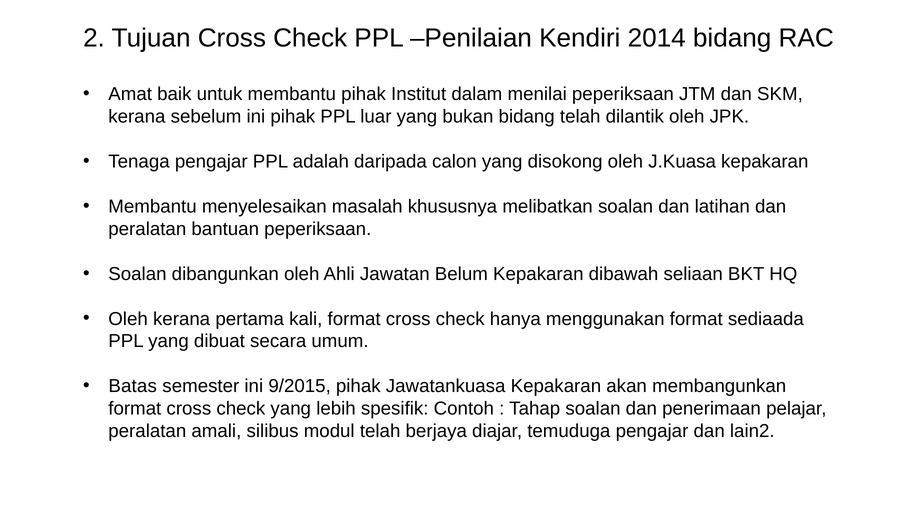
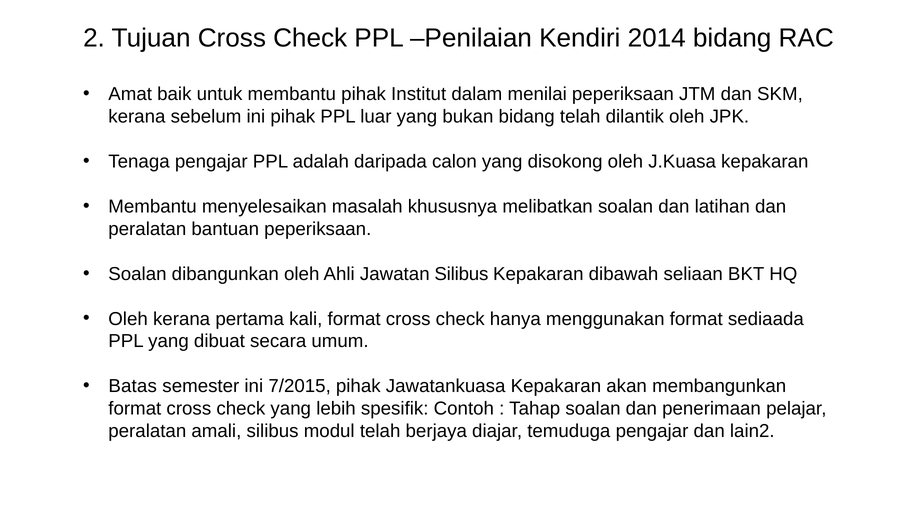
Jawatan Belum: Belum -> Silibus
9/2015: 9/2015 -> 7/2015
